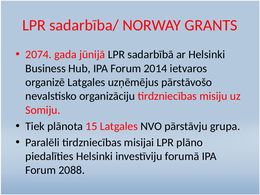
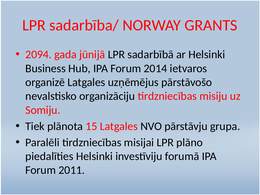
2074: 2074 -> 2094
2088: 2088 -> 2011
